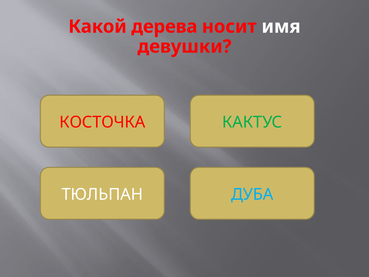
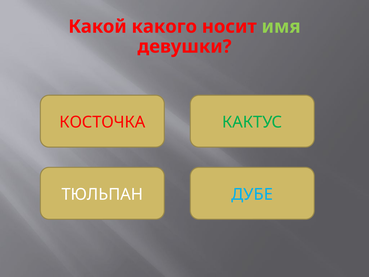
дерева: дерева -> какого
имя colour: white -> light green
ДУБА: ДУБА -> ДУБЕ
